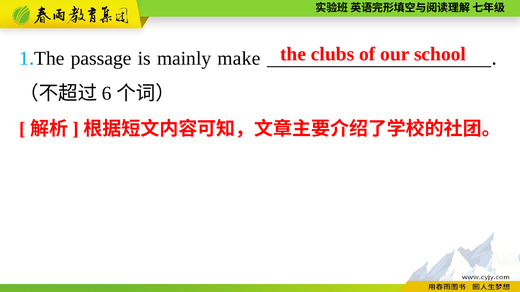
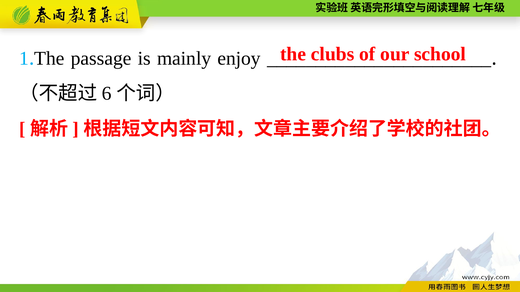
make: make -> enjoy
